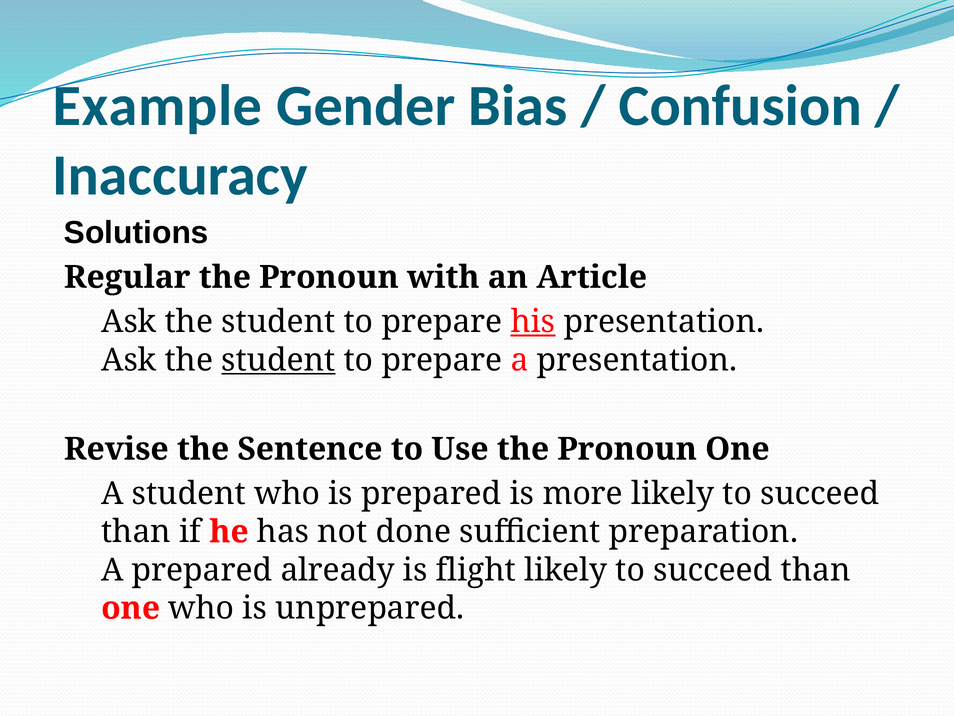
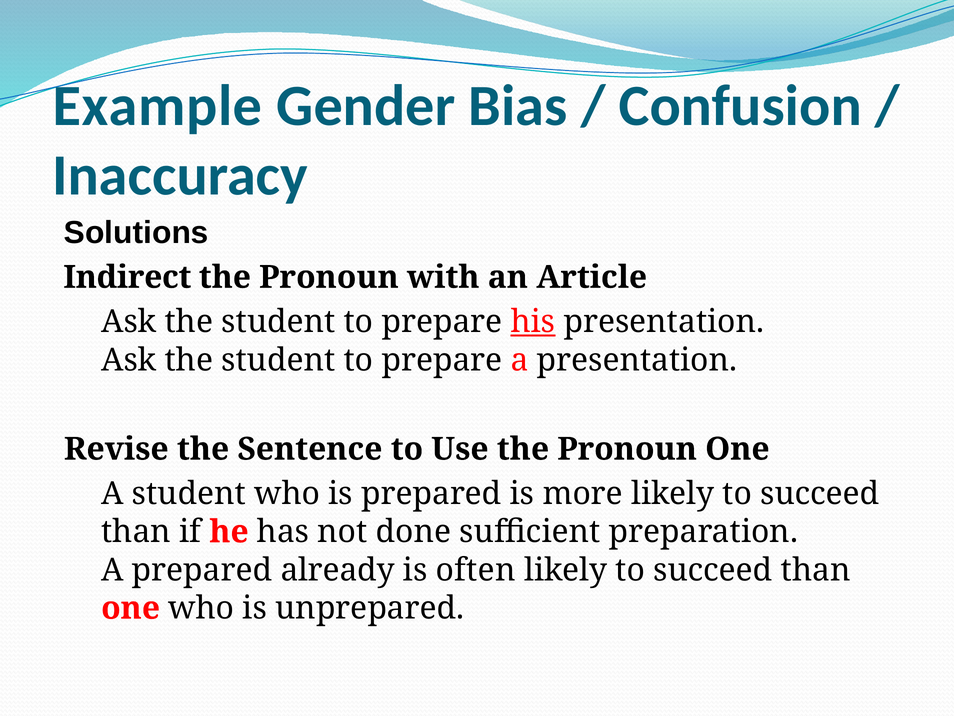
Regular: Regular -> Indirect
student at (278, 360) underline: present -> none
flight: flight -> often
